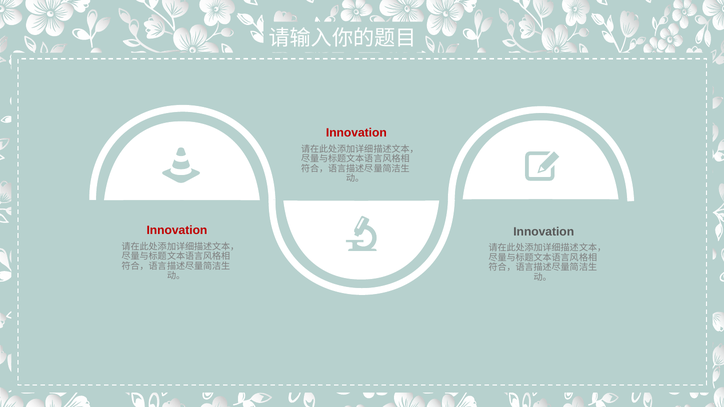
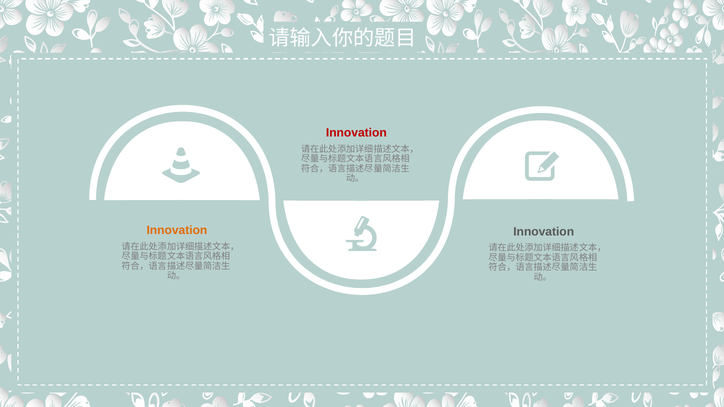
Innovation at (177, 230) colour: red -> orange
